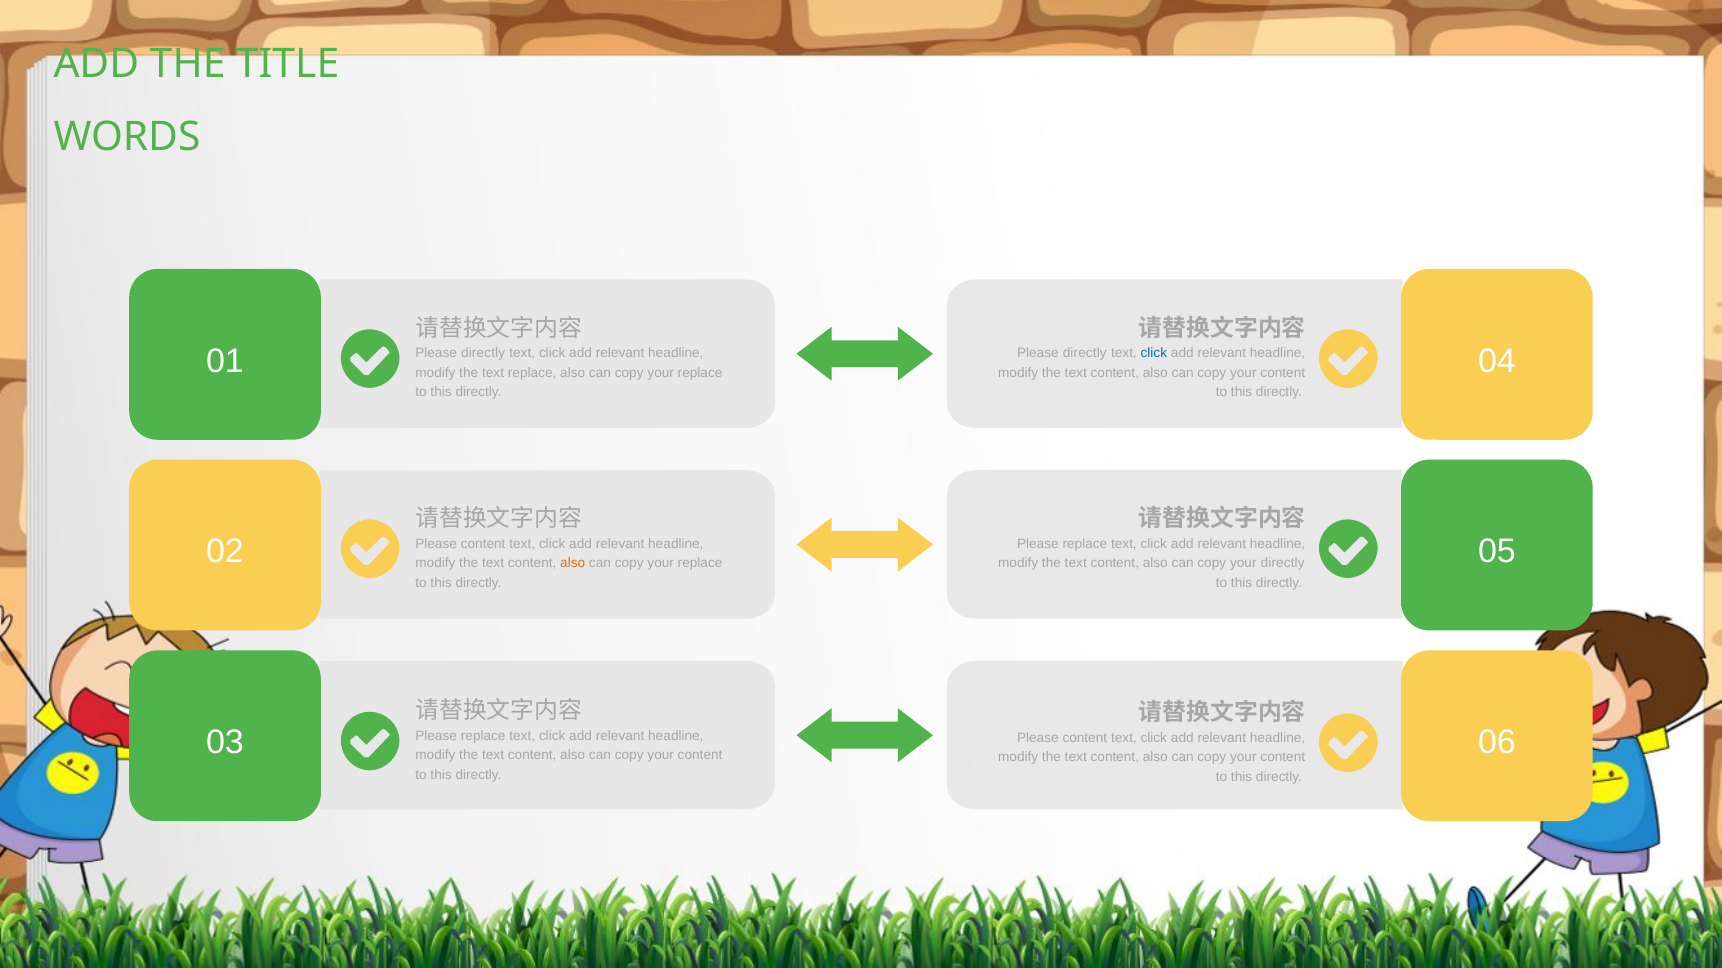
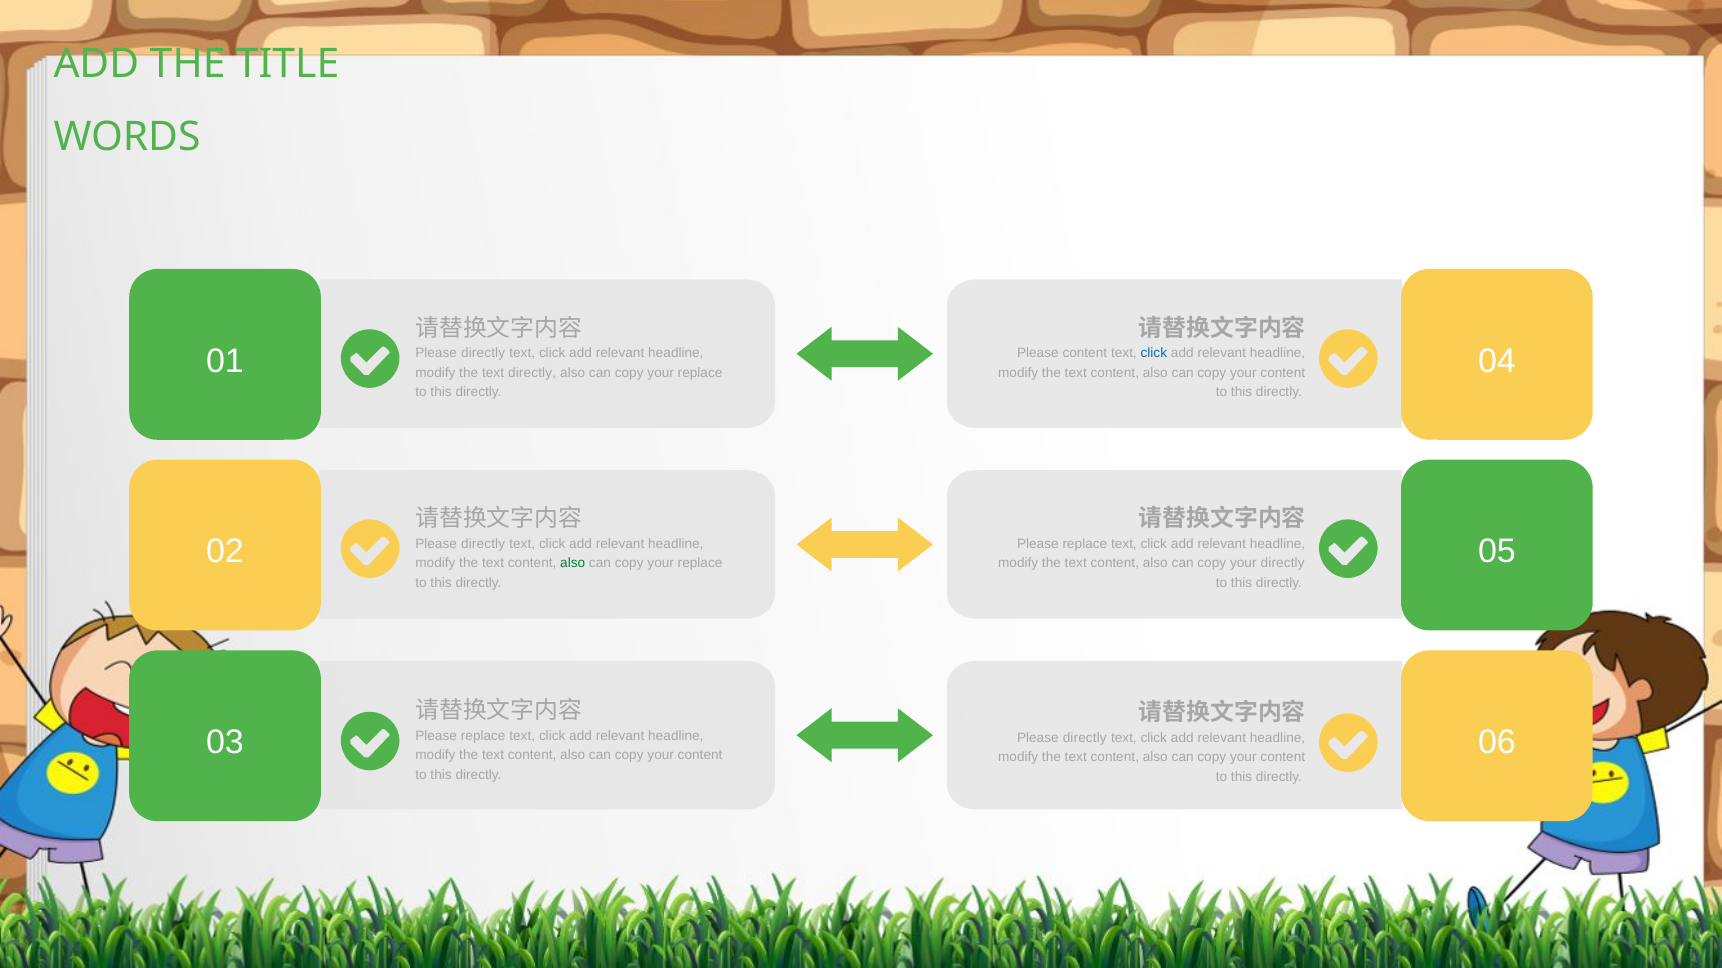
directly at (1085, 354): directly -> content
text replace: replace -> directly
content at (483, 544): content -> directly
also at (573, 563) colour: orange -> green
content at (1085, 738): content -> directly
